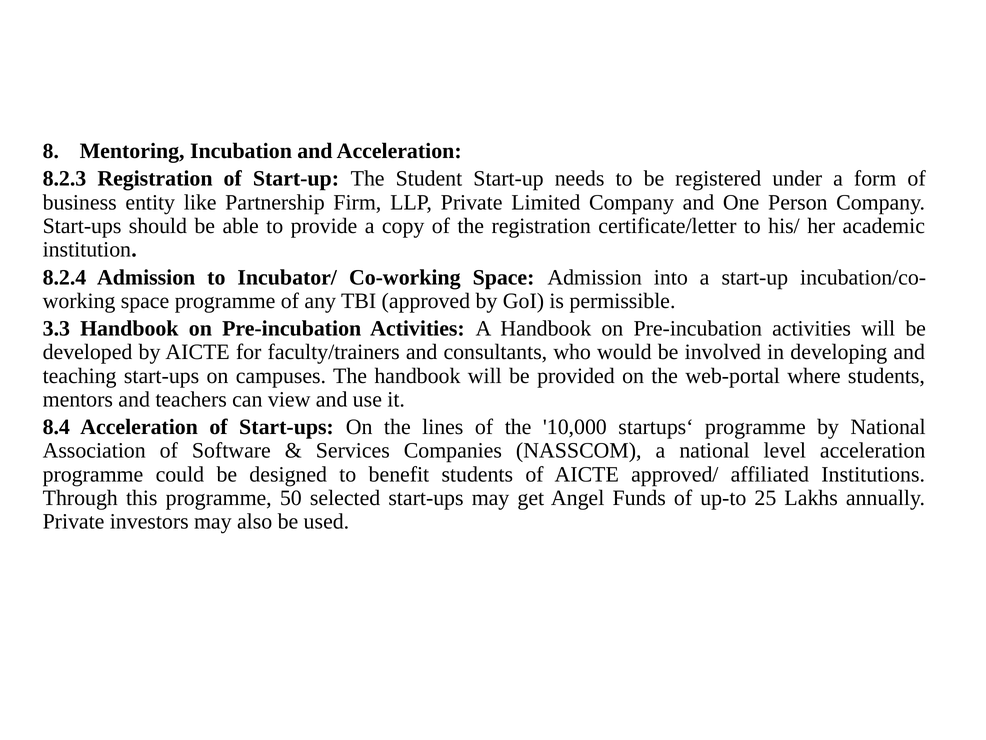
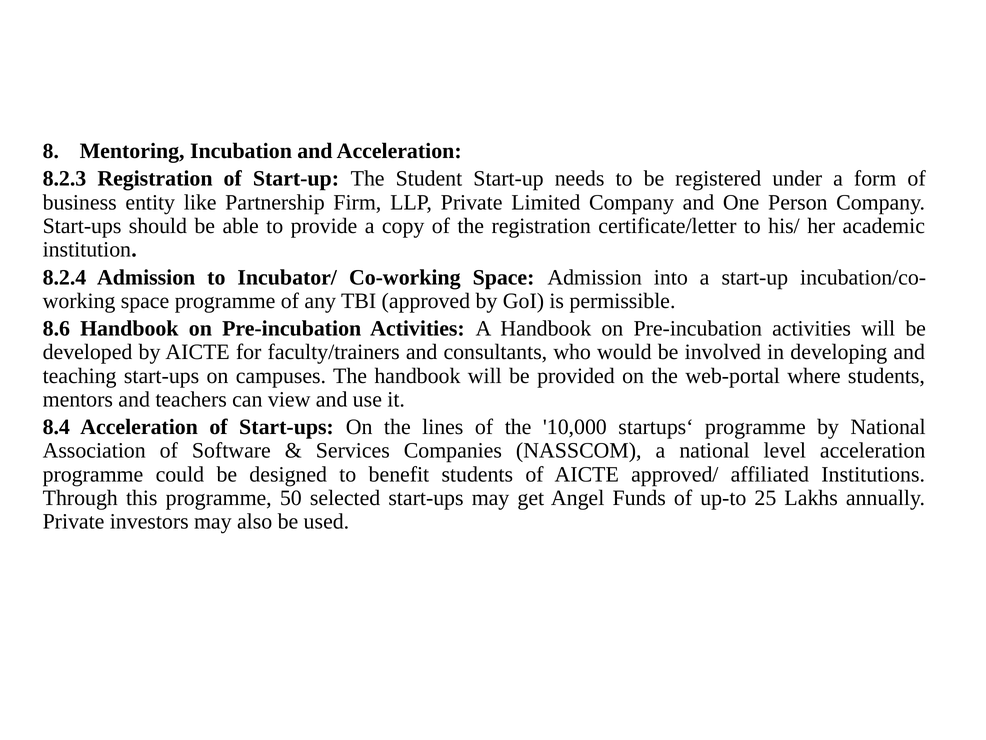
3.3: 3.3 -> 8.6
